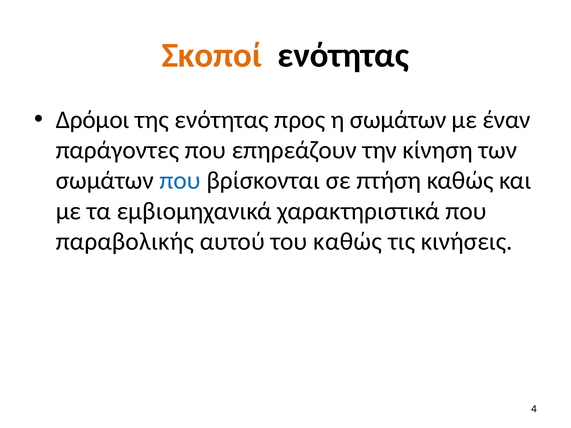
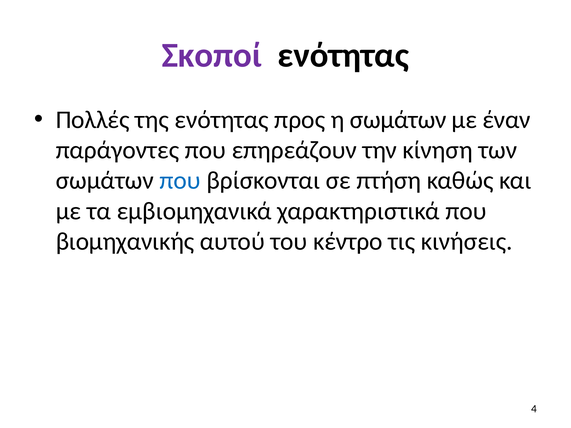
Σκοποί colour: orange -> purple
Δρόμοι: Δρόμοι -> Πολλές
παραβολικής: παραβολικής -> βιομηχανικής
του καθώς: καθώς -> κέντρο
